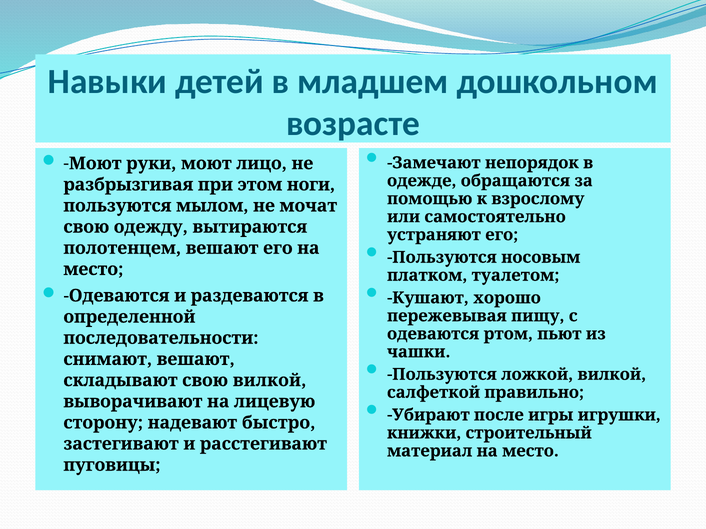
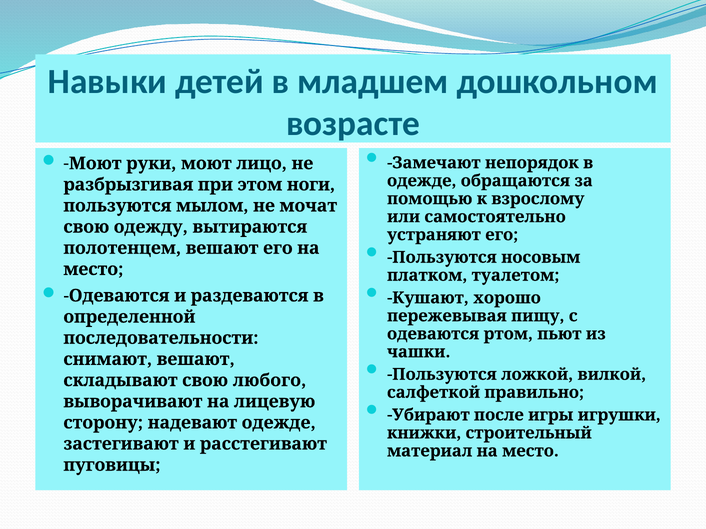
свою вилкой: вилкой -> любого
надевают быстро: быстро -> одежде
